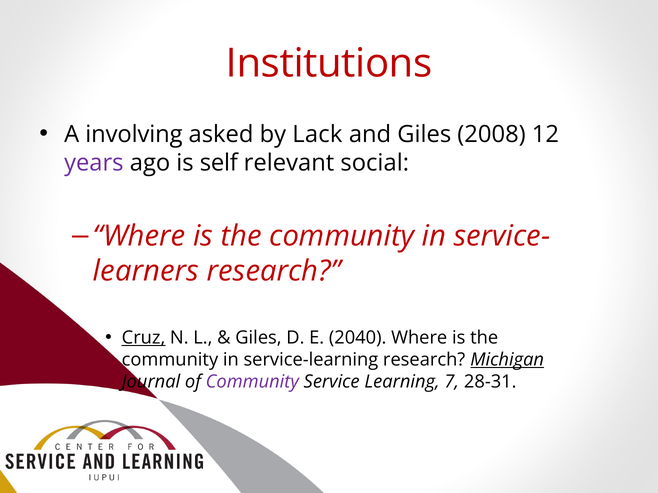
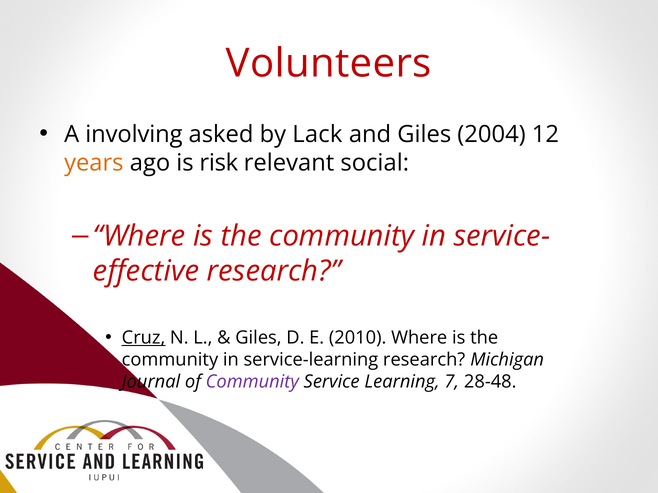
Institutions: Institutions -> Volunteers
2008: 2008 -> 2004
years colour: purple -> orange
self: self -> risk
learners: learners -> effective
2040: 2040 -> 2010
Michigan underline: present -> none
28-31: 28-31 -> 28-48
